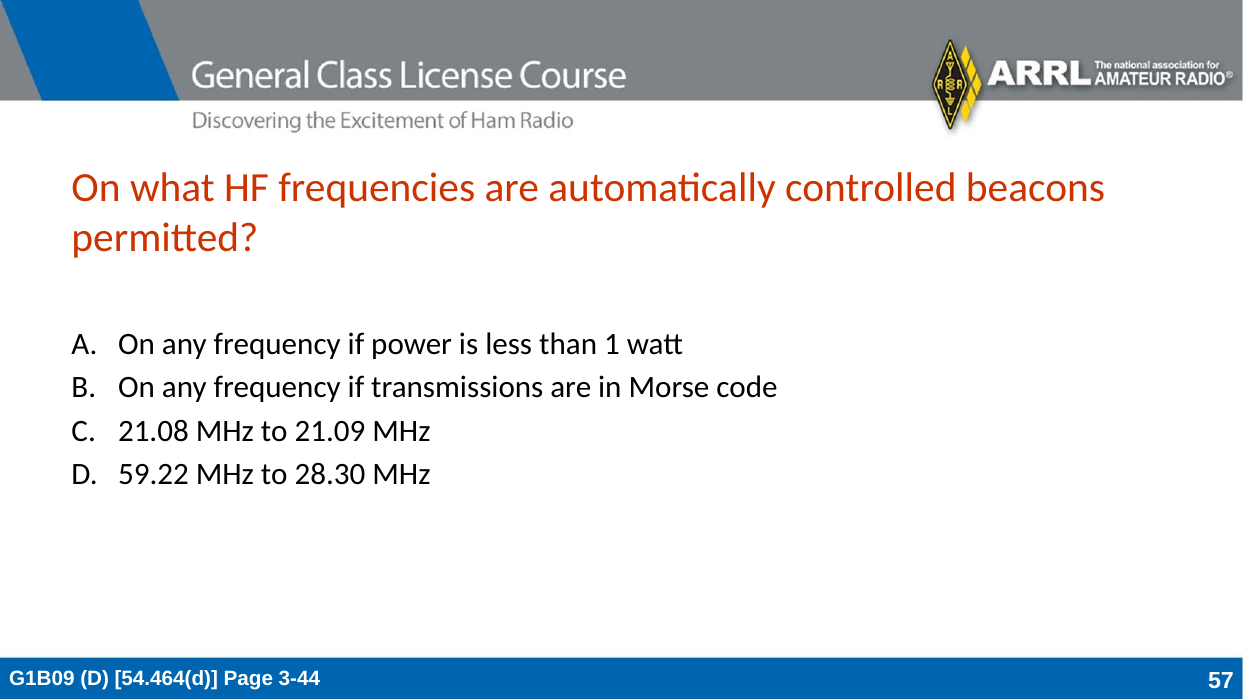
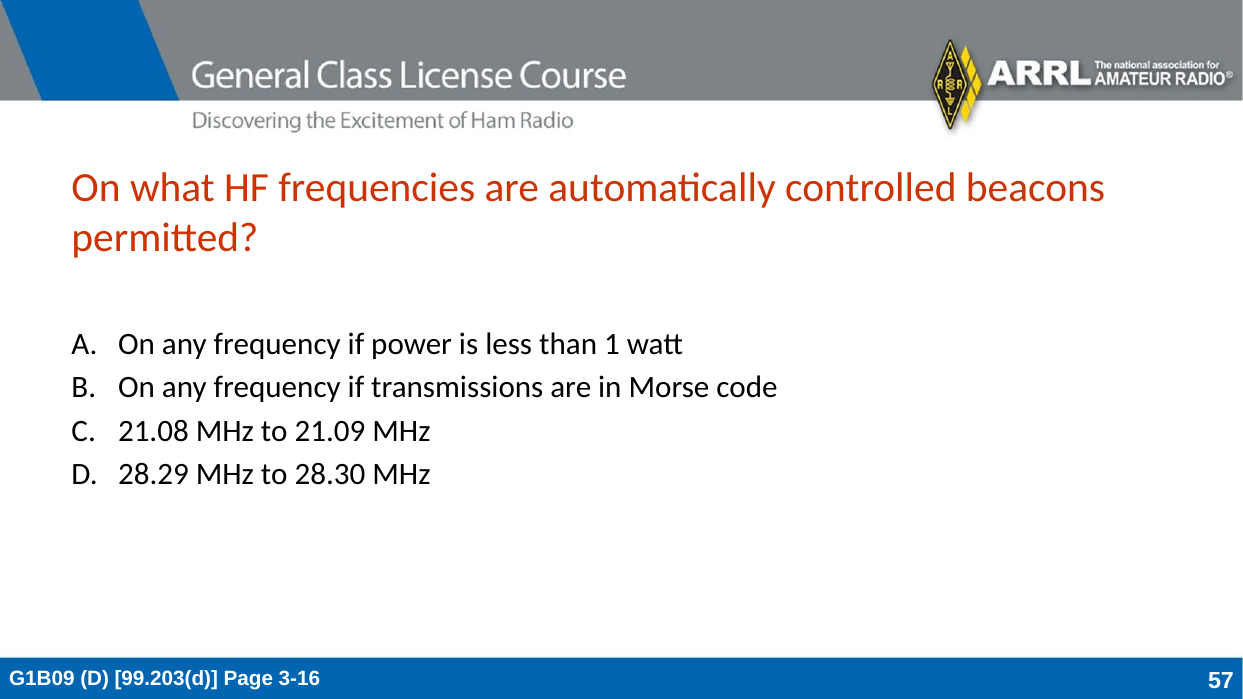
59.22: 59.22 -> 28.29
54.464(d: 54.464(d -> 99.203(d
3-44: 3-44 -> 3-16
